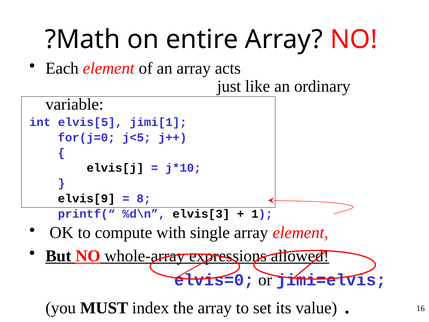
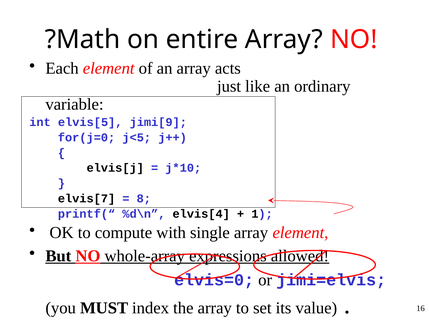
jimi[1: jimi[1 -> jimi[9
elvis[9: elvis[9 -> elvis[7
elvis[3: elvis[3 -> elvis[4
